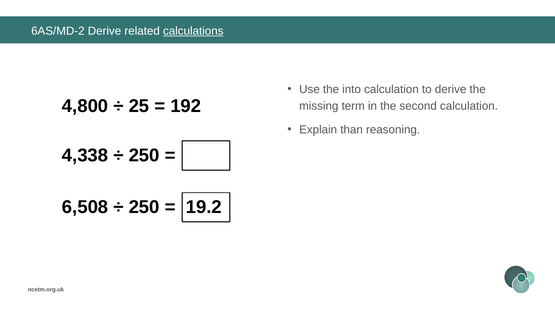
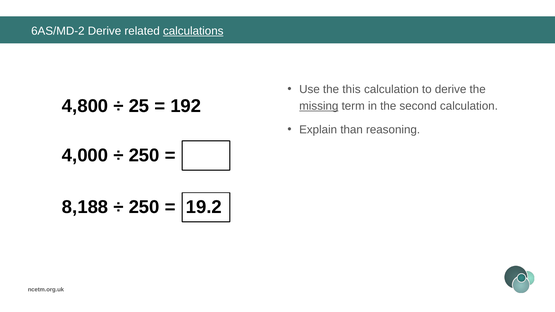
into: into -> this
missing underline: none -> present
4,338: 4,338 -> 4,000
6,508: 6,508 -> 8,188
